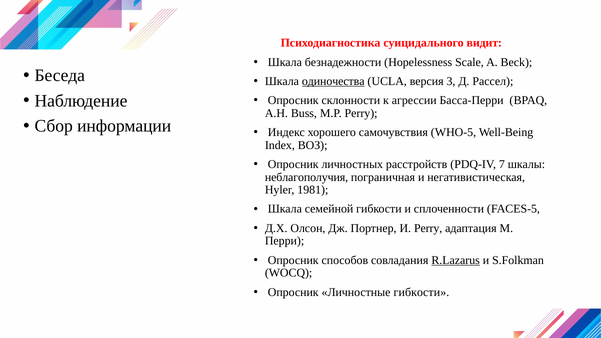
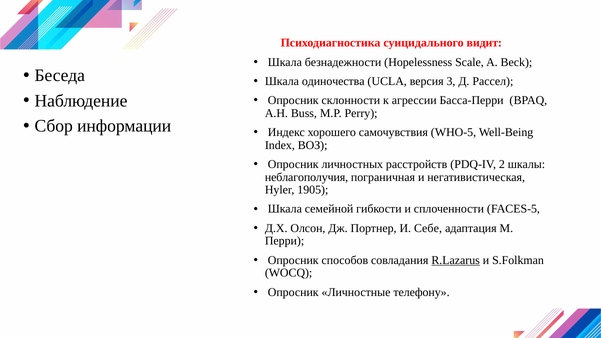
одиночества underline: present -> none
7: 7 -> 2
1981: 1981 -> 1905
И Perry: Perry -> Себе
Личностные гибкости: гибкости -> телефону
